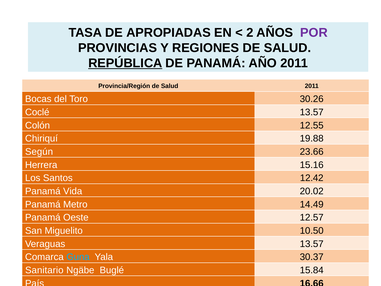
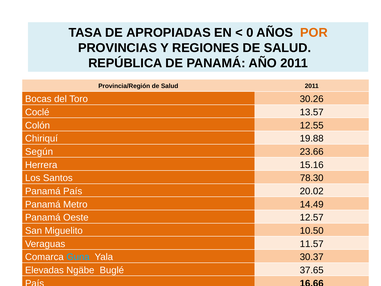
2: 2 -> 0
POR colour: purple -> orange
REPÚBLICA underline: present -> none
12.42: 12.42 -> 78.30
Panamá Vida: Vida -> País
Veraguas 13.57: 13.57 -> 11.57
Sanitario: Sanitario -> Elevadas
15.84: 15.84 -> 37.65
